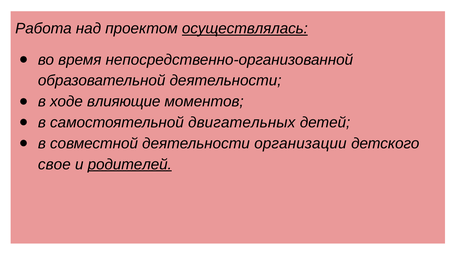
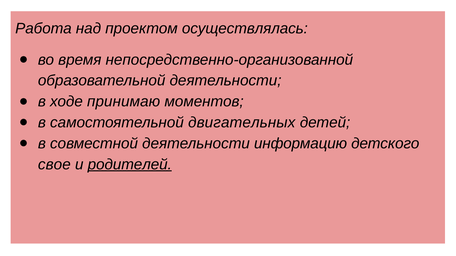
осуществлялась underline: present -> none
влияющие: влияющие -> принимаю
организации: организации -> информацию
